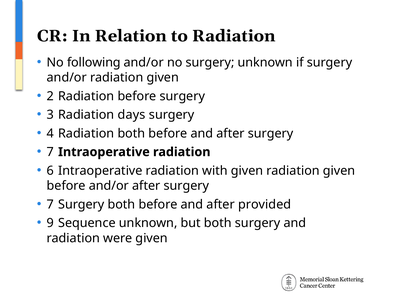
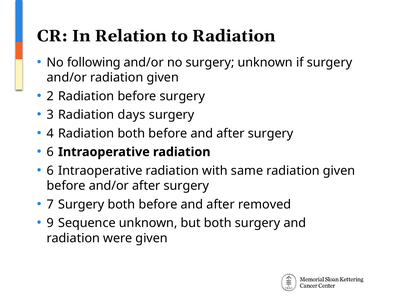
7 at (50, 152): 7 -> 6
with given: given -> same
provided: provided -> removed
